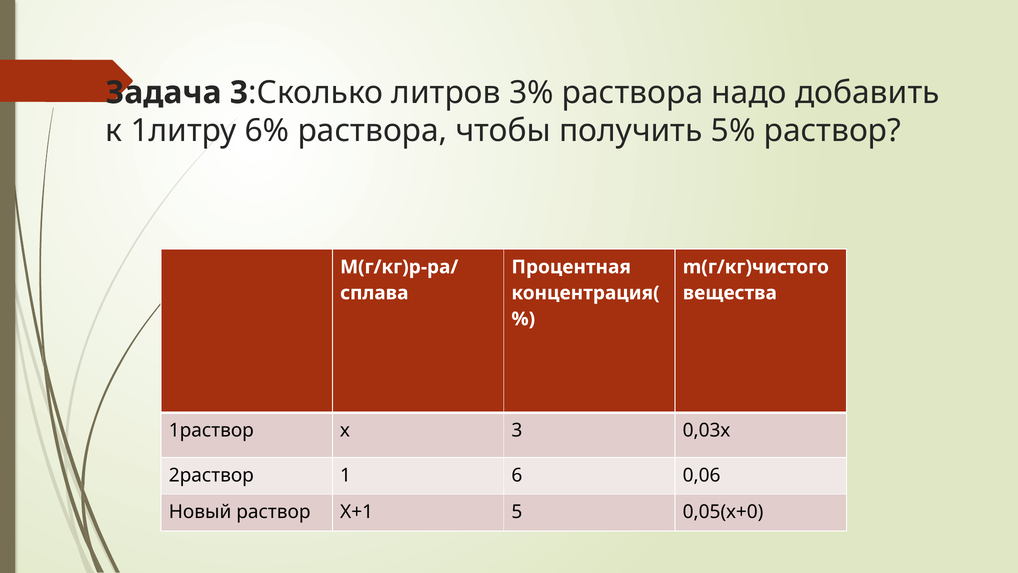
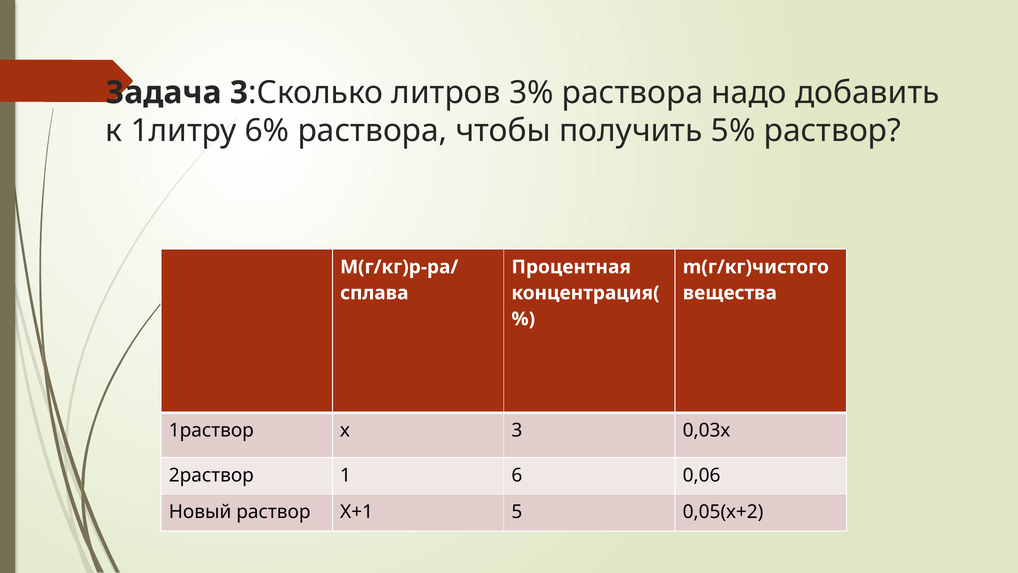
0,05(х+0: 0,05(х+0 -> 0,05(х+2
